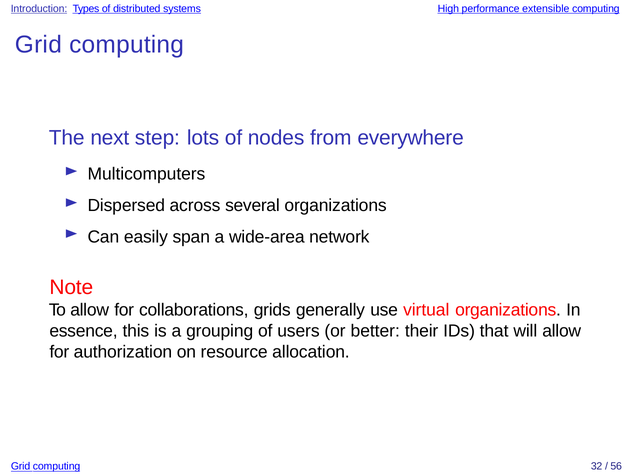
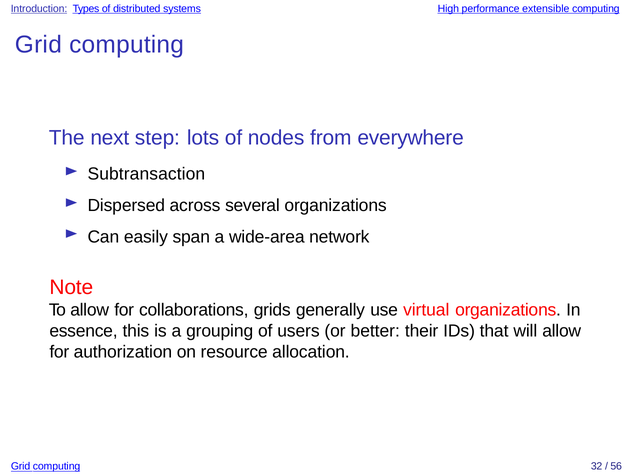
Multicomputers: Multicomputers -> Subtransaction
